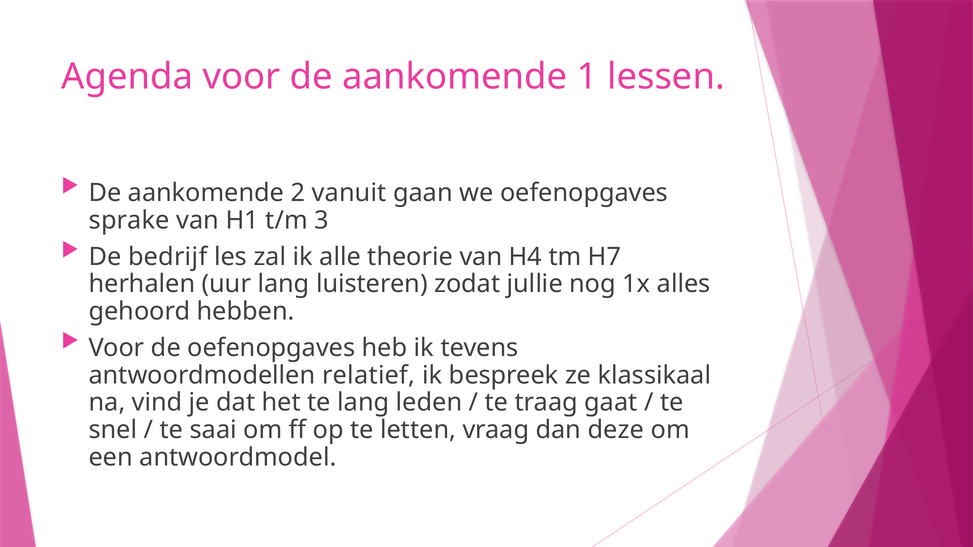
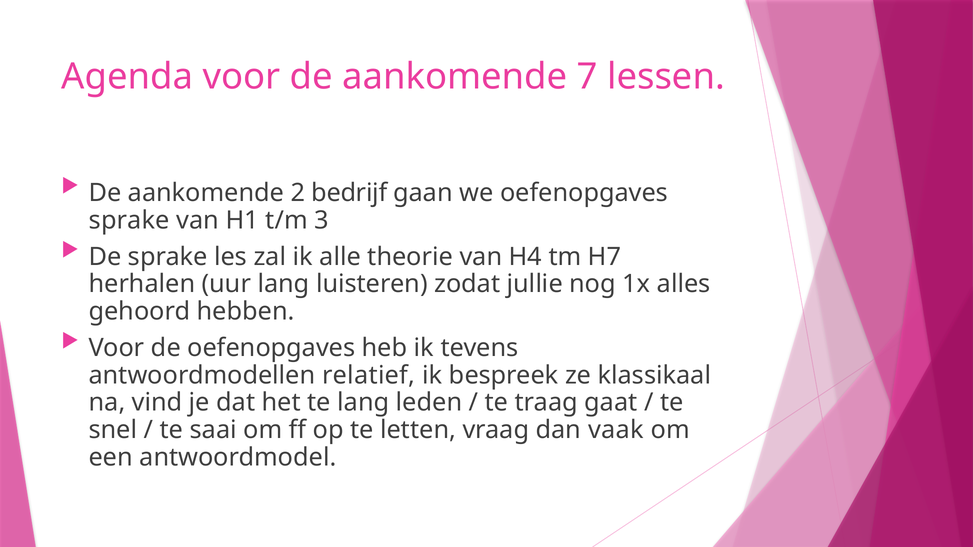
1: 1 -> 7
vanuit: vanuit -> bedrijf
De bedrijf: bedrijf -> sprake
deze: deze -> vaak
